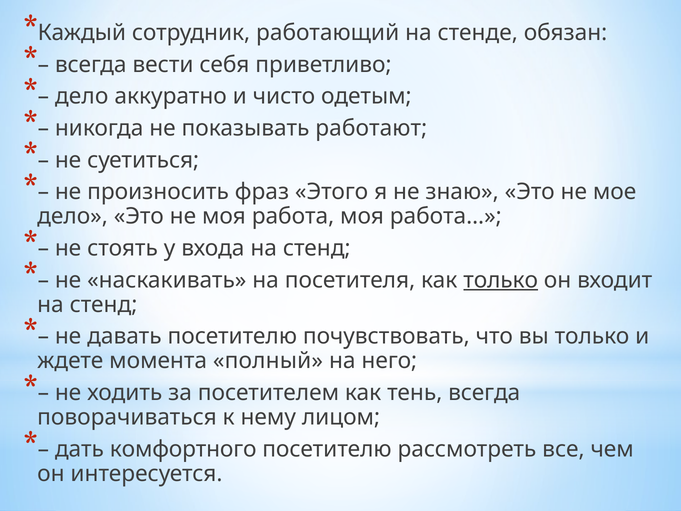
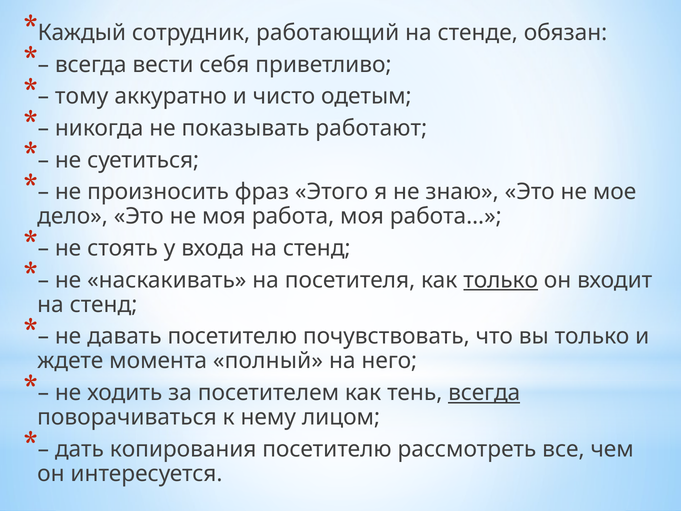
дело at (82, 96): дело -> тому
всегда at (484, 393) underline: none -> present
комфортного: комфортного -> копирования
